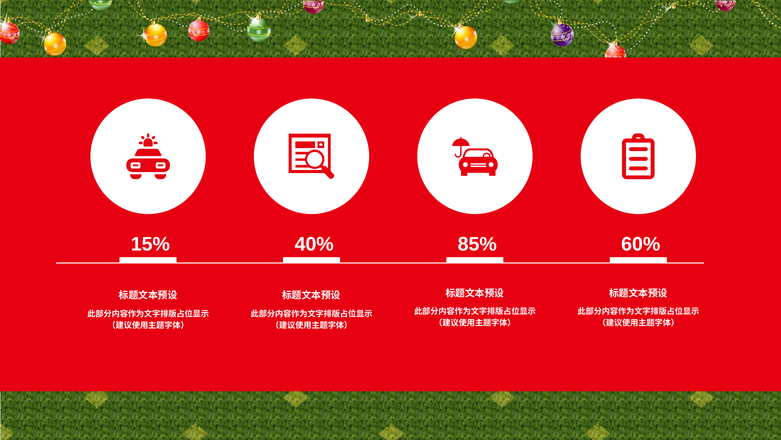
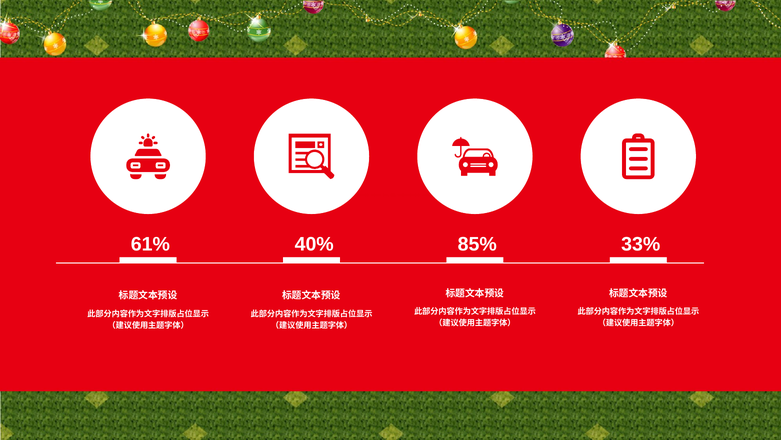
15%: 15% -> 61%
60%: 60% -> 33%
